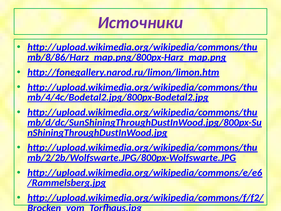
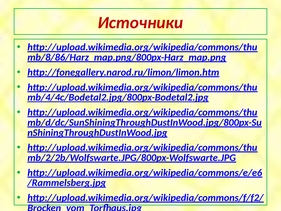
Источники colour: purple -> red
